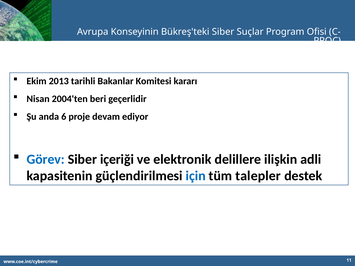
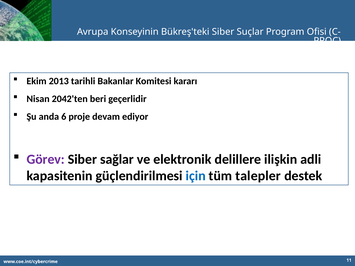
2004'ten: 2004'ten -> 2042'ten
Görev colour: blue -> purple
içeriği: içeriği -> sağlar
